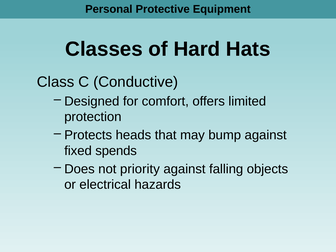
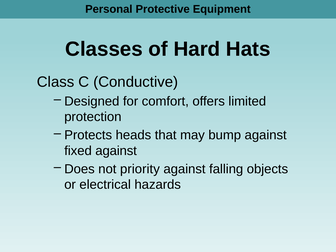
fixed spends: spends -> against
